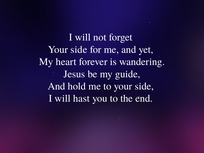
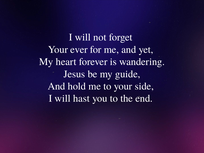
side at (79, 49): side -> ever
